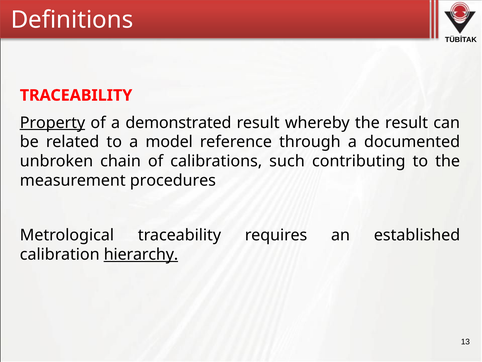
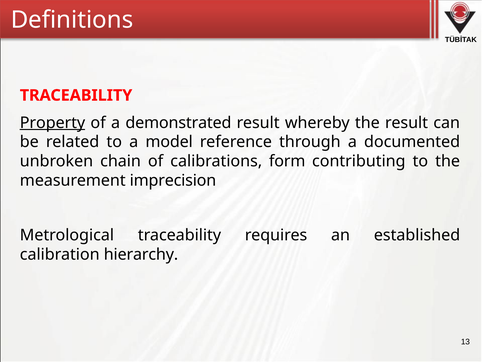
such: such -> form
procedures: procedures -> imprecision
hierarchy underline: present -> none
